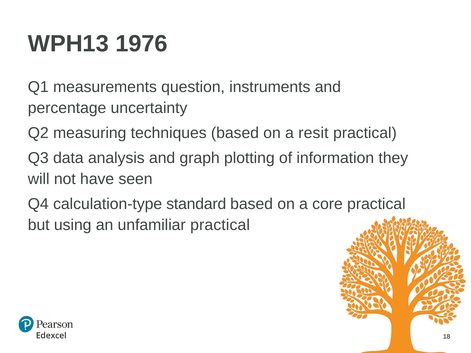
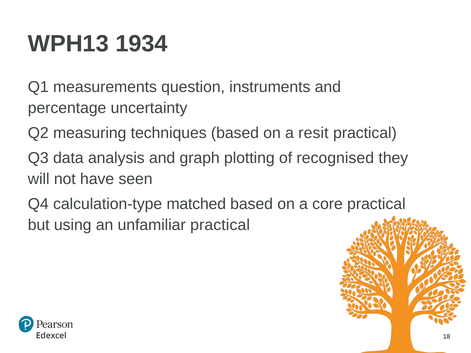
1976: 1976 -> 1934
information: information -> recognised
standard: standard -> matched
